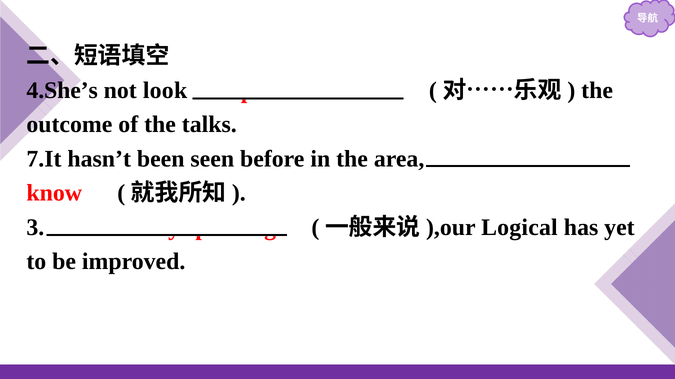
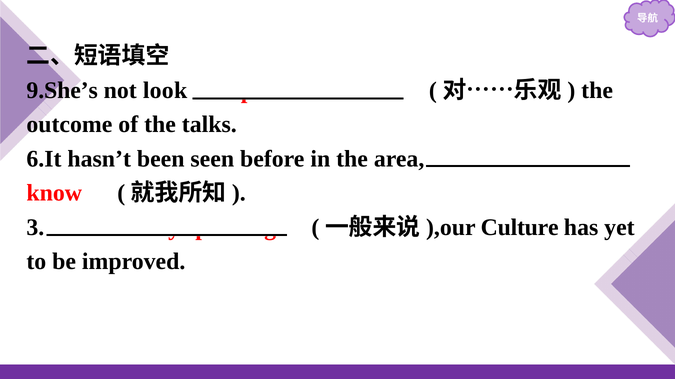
4.She’s: 4.She’s -> 9.She’s
7.It: 7.It -> 6.It
Logical: Logical -> Culture
